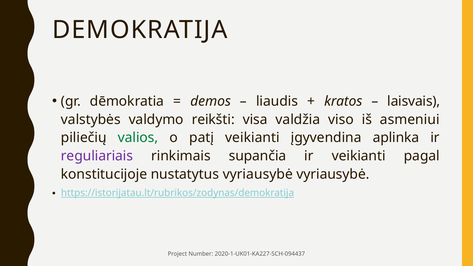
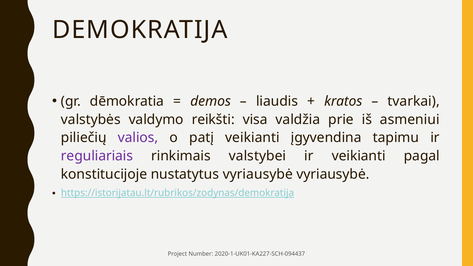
laisvais: laisvais -> tvarkai
viso: viso -> prie
valios colour: green -> purple
aplinka: aplinka -> tapimu
supančia: supančia -> valstybei
